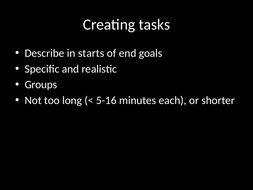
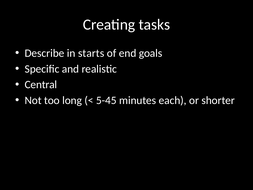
Groups: Groups -> Central
5-16: 5-16 -> 5-45
